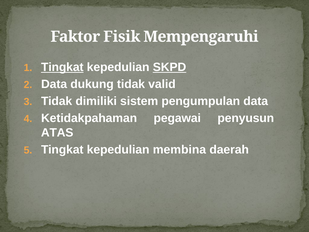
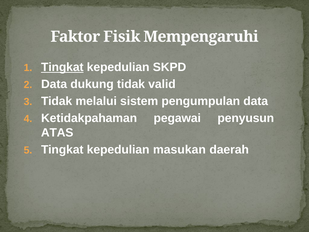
SKPD underline: present -> none
dimiliki: dimiliki -> melalui
membina: membina -> masukan
